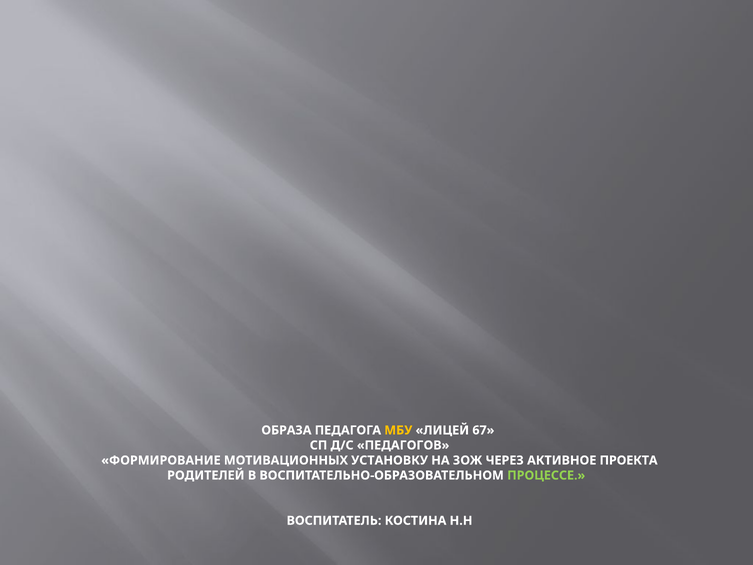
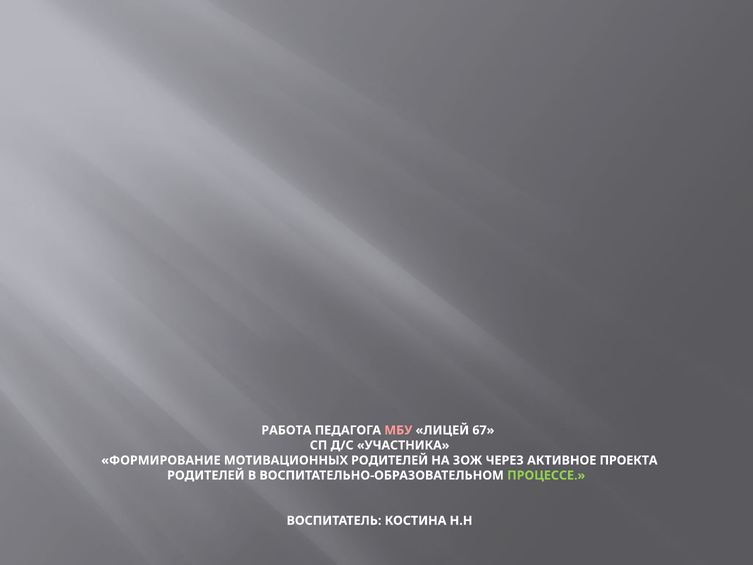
ОБРАЗА: ОБРАЗА -> РАБОТА
МБУ colour: yellow -> pink
ПЕДАГОГОВ: ПЕДАГОГОВ -> УЧАСТНИКА
МОТИВАЦИОННЫХ УСТАНОВКУ: УСТАНОВКУ -> РОДИТЕЛЕЙ
